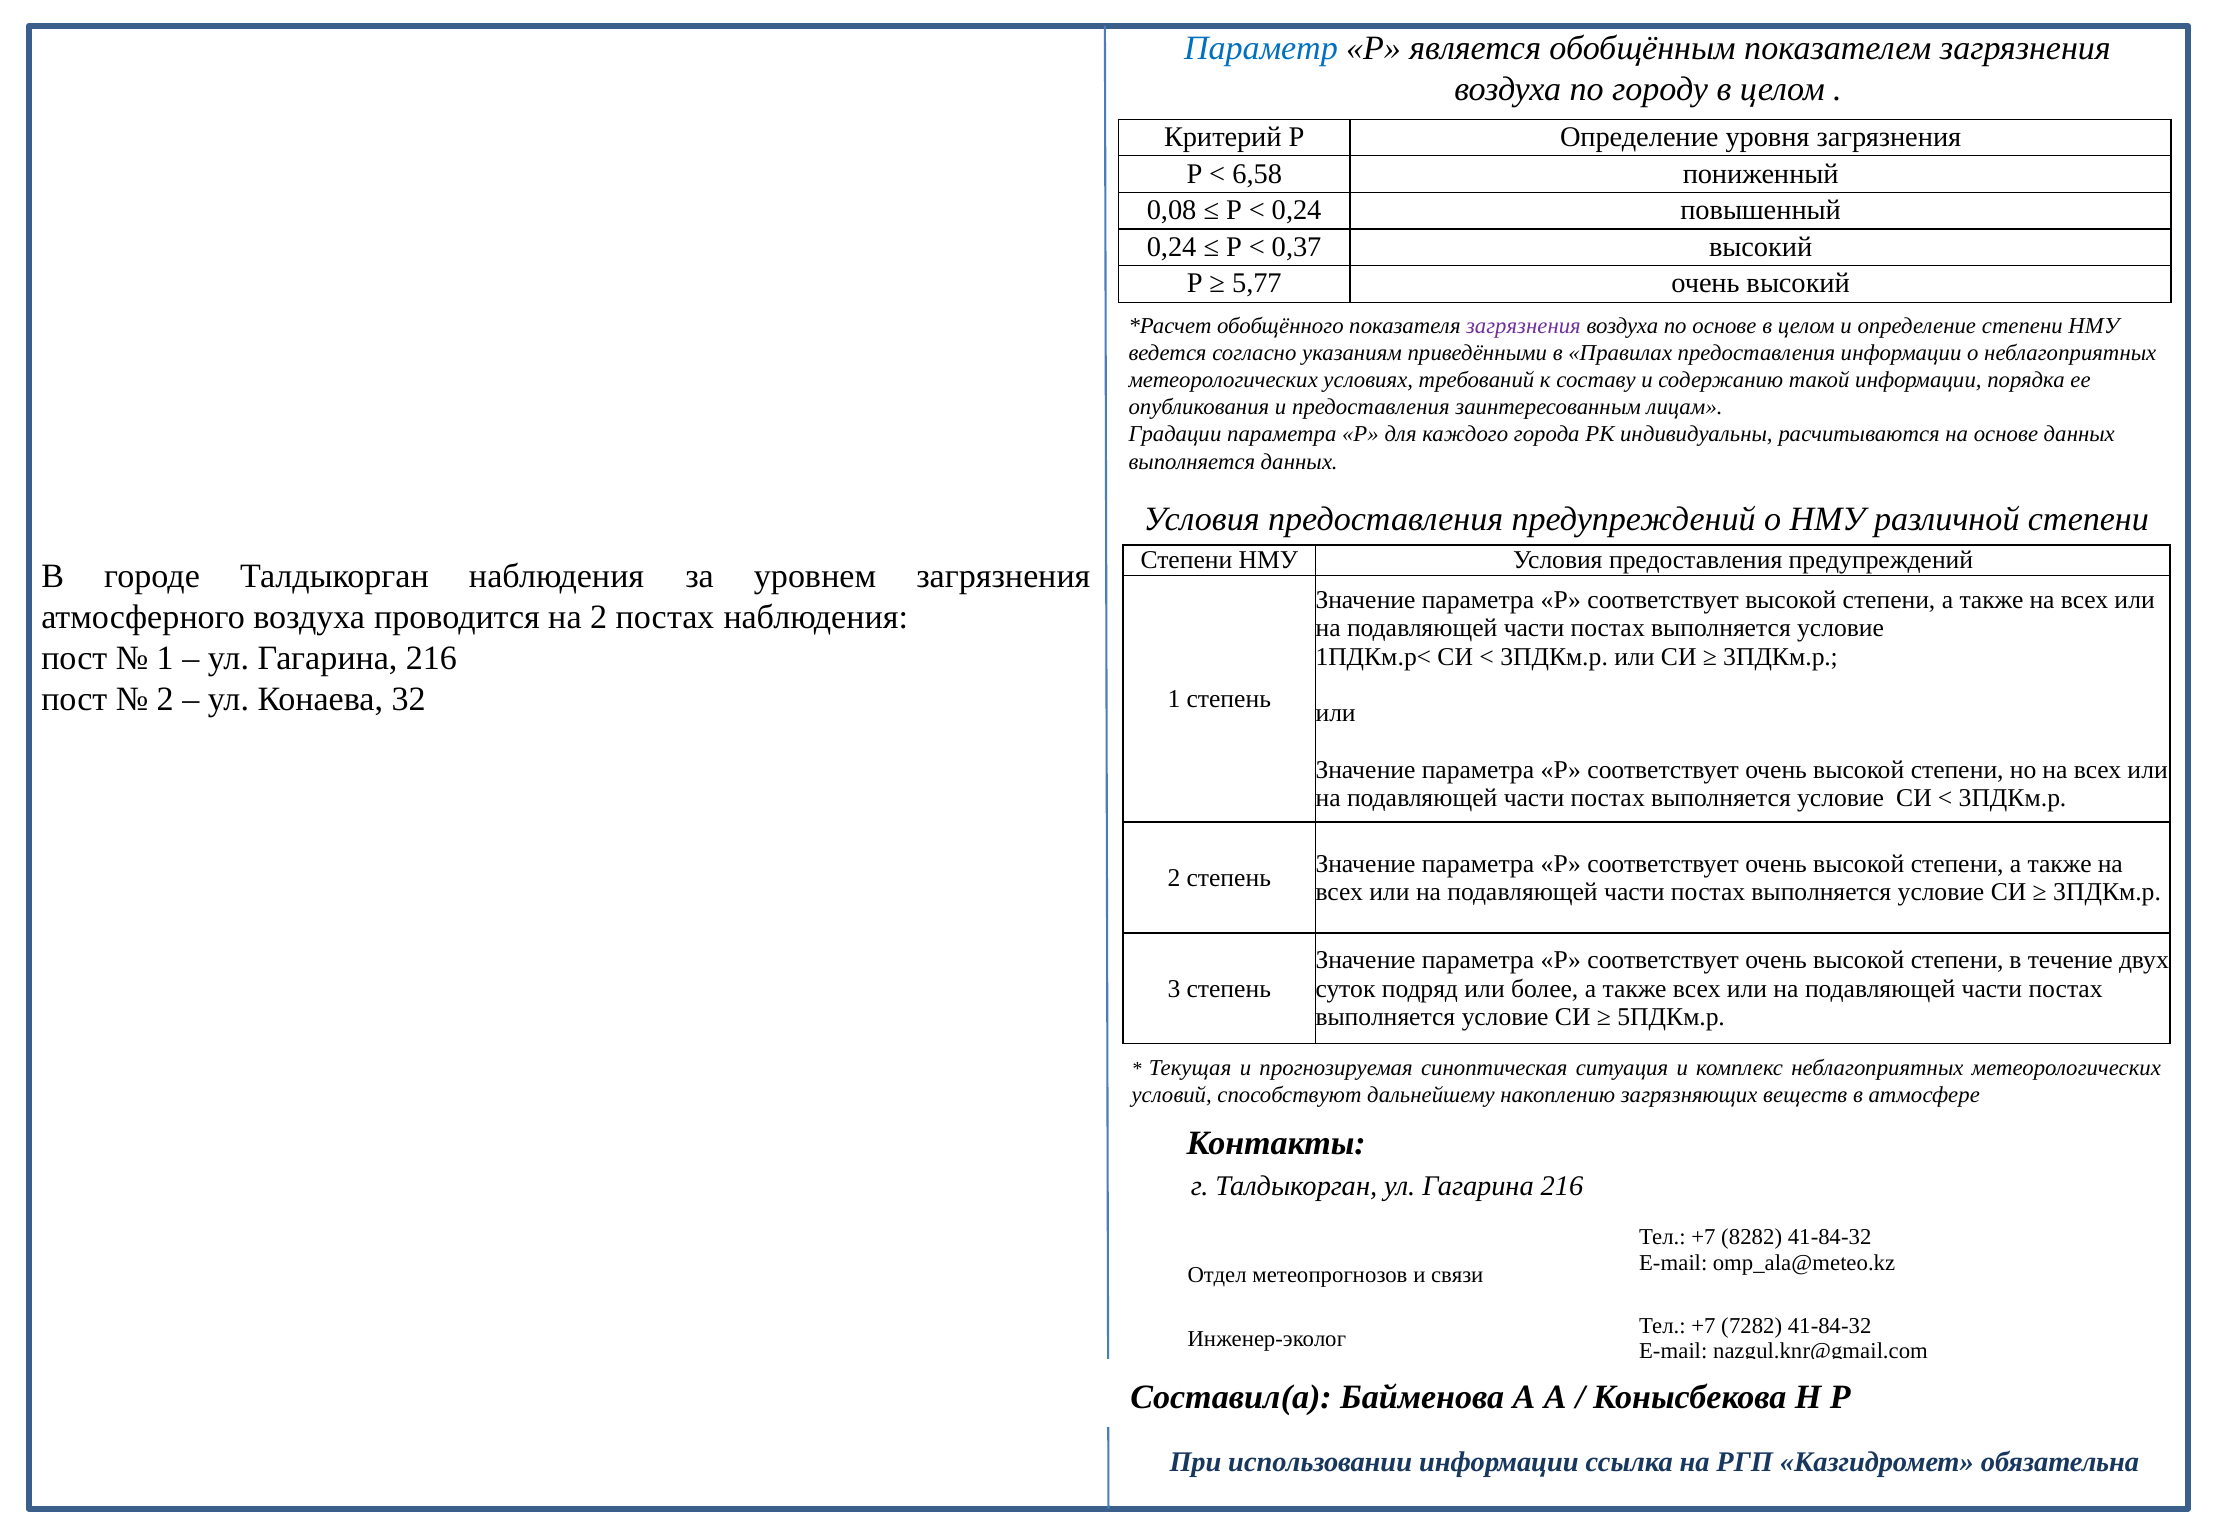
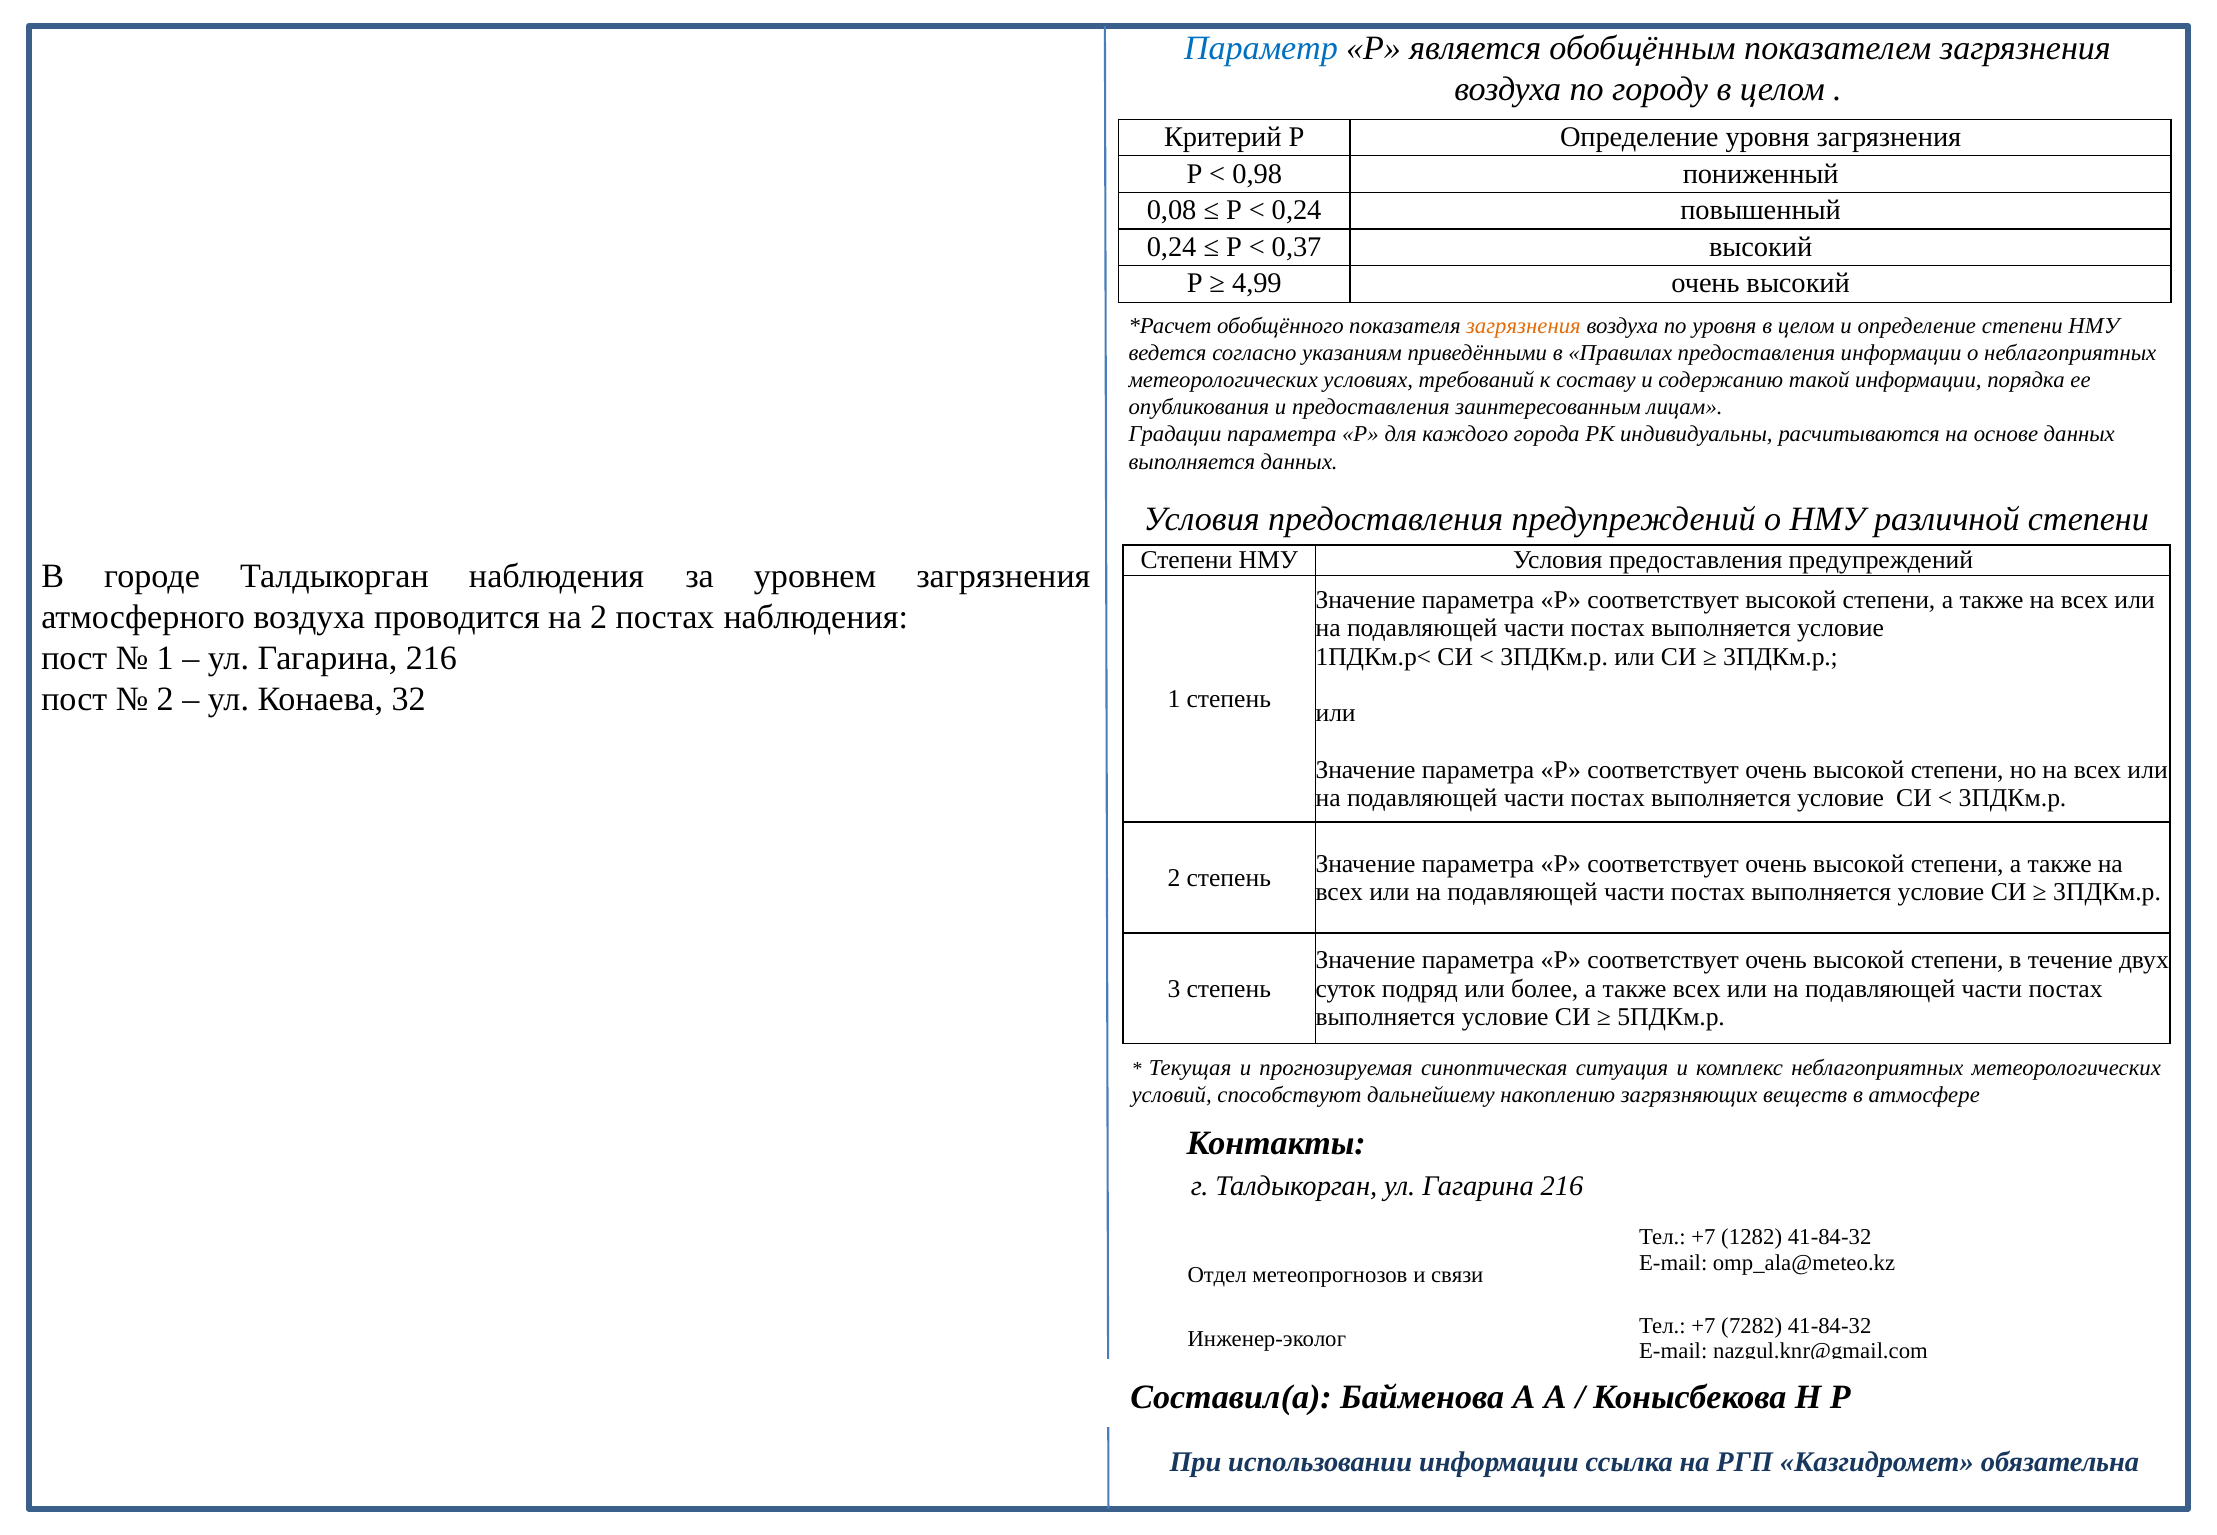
6,58: 6,58 -> 0,98
5,77: 5,77 -> 4,99
загрязнения at (1523, 325) colour: purple -> orange
по основе: основе -> уровня
8282: 8282 -> 1282
